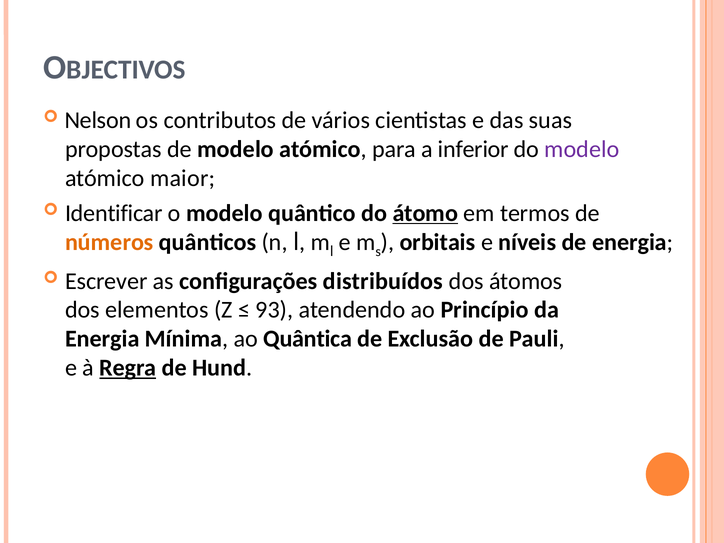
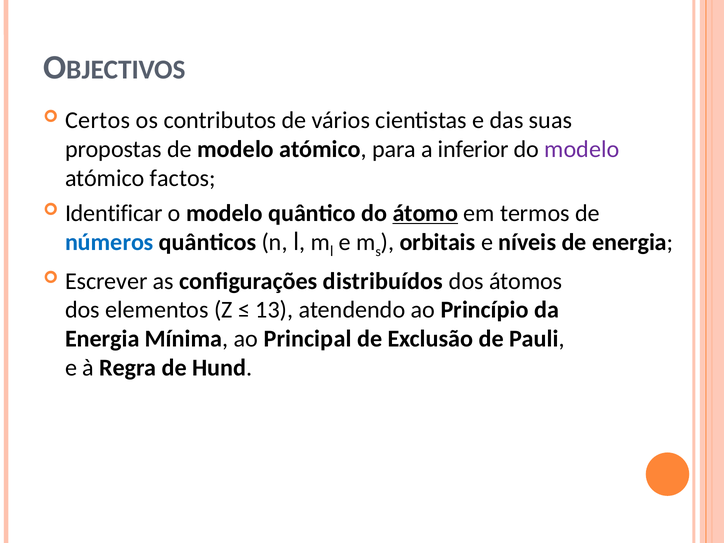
Nelson: Nelson -> Certos
maior: maior -> factos
números colour: orange -> blue
93: 93 -> 13
Quântica: Quântica -> Principal
Regra underline: present -> none
